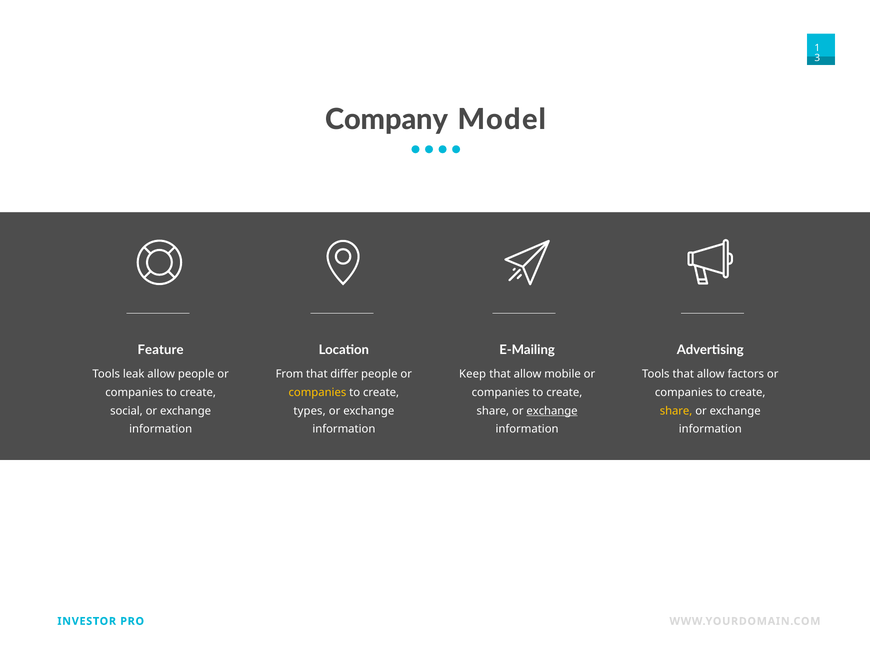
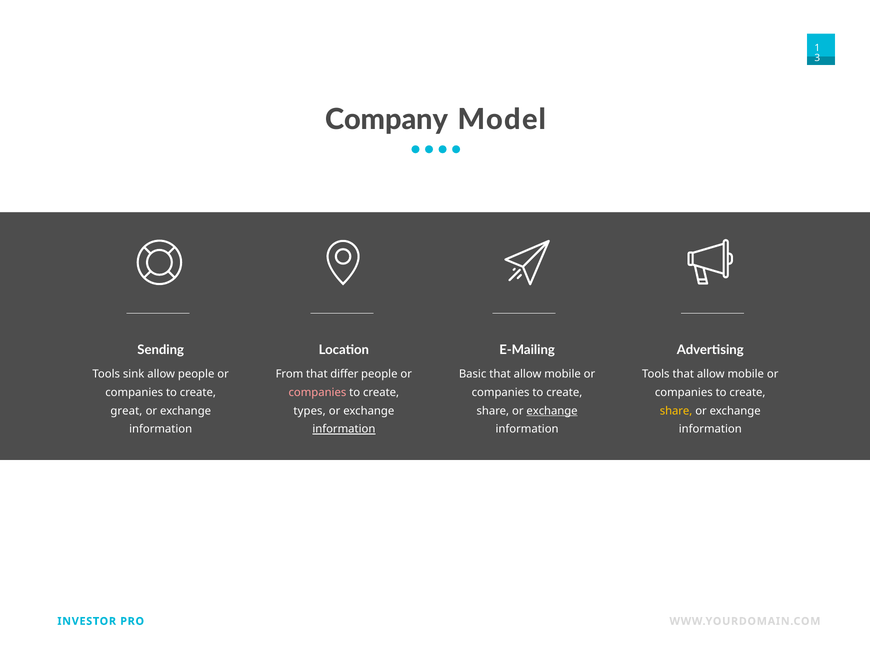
Feature: Feature -> Sending
leak: leak -> sink
Keep: Keep -> Basic
Tools that allow factors: factors -> mobile
companies at (317, 392) colour: yellow -> pink
social: social -> great
information at (344, 429) underline: none -> present
